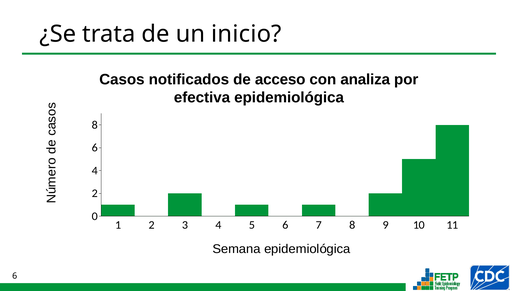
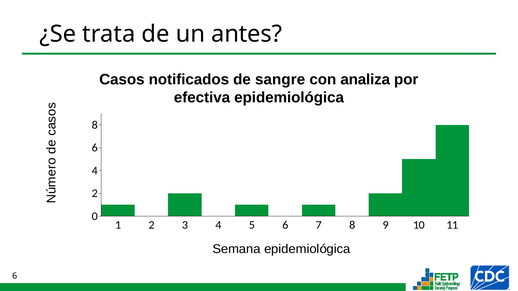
inicio: inicio -> antes
acceso: acceso -> sangre
